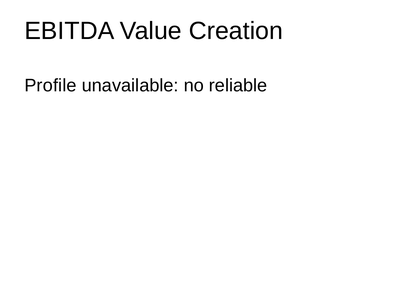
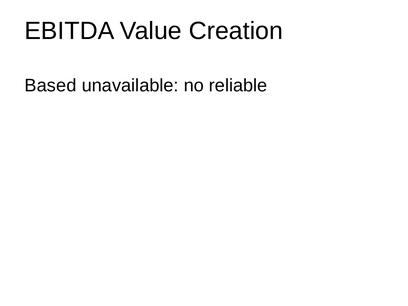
Profile: Profile -> Based
